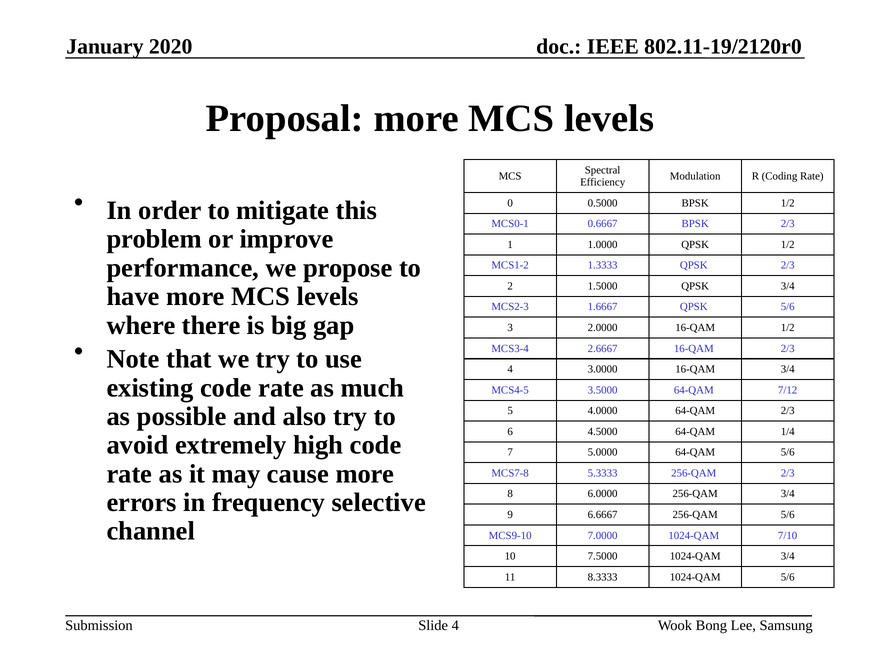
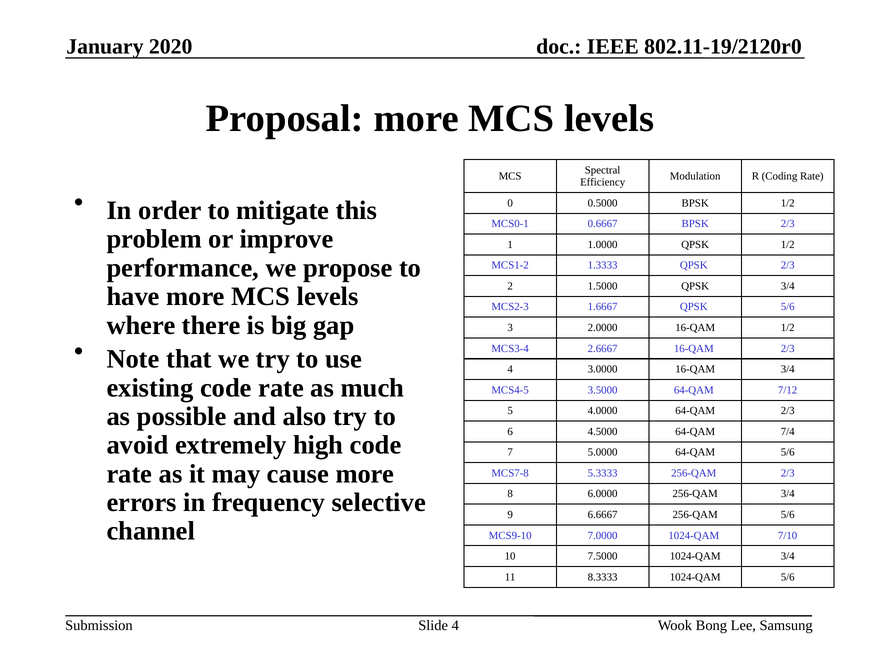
1/4: 1/4 -> 7/4
